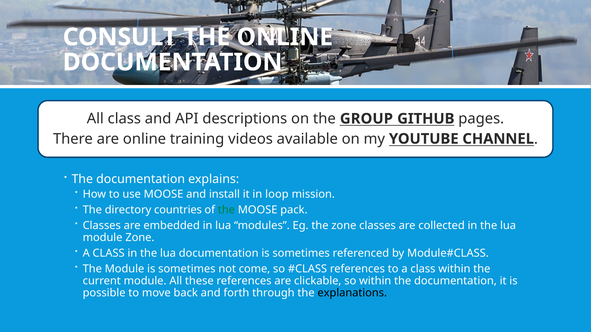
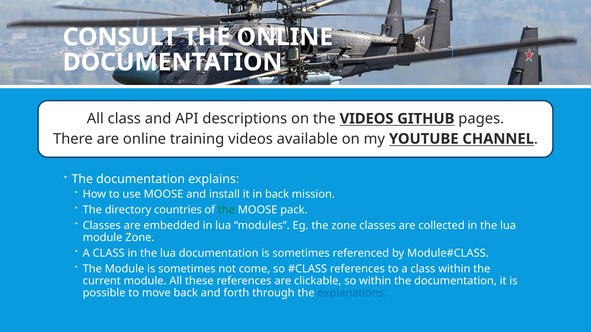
the GROUP: GROUP -> VIDEOS
in loop: loop -> back
explanations colour: black -> blue
